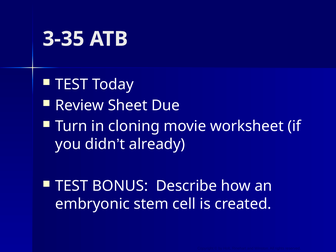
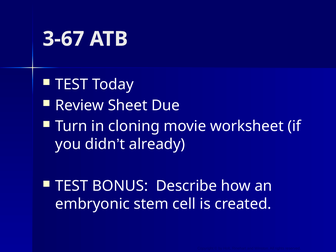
3-35: 3-35 -> 3-67
